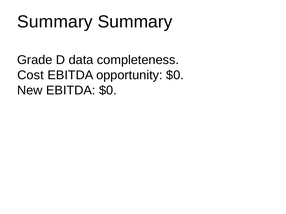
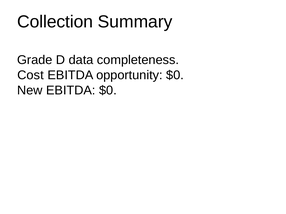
Summary at (55, 22): Summary -> Collection
